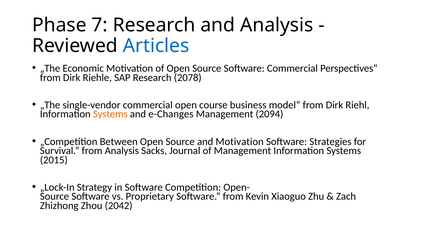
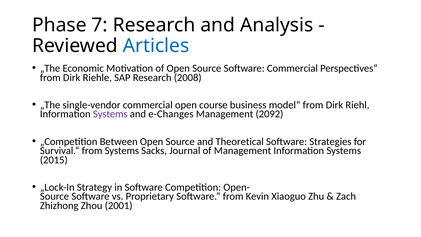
2078: 2078 -> 2008
Systems at (110, 114) colour: orange -> purple
2094: 2094 -> 2092
and Motivation: Motivation -> Theoretical
from Analysis: Analysis -> Systems
2042: 2042 -> 2001
